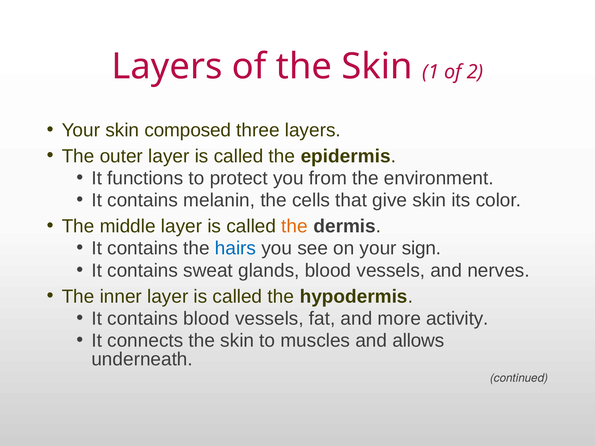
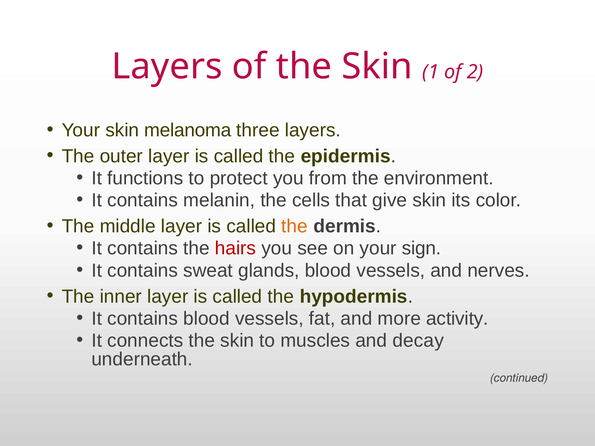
composed: composed -> melanoma
hairs colour: blue -> red
allows: allows -> decay
